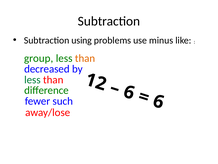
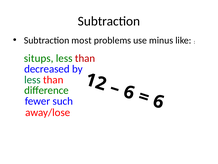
using: using -> most
group: group -> situps
than at (85, 58) colour: orange -> red
